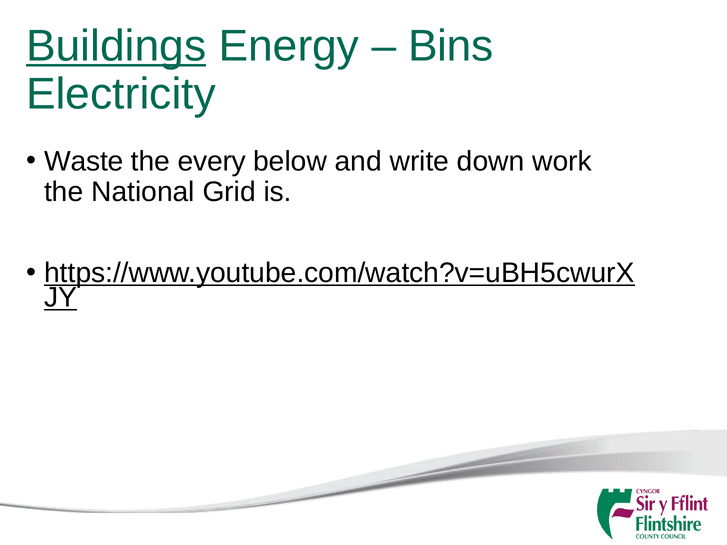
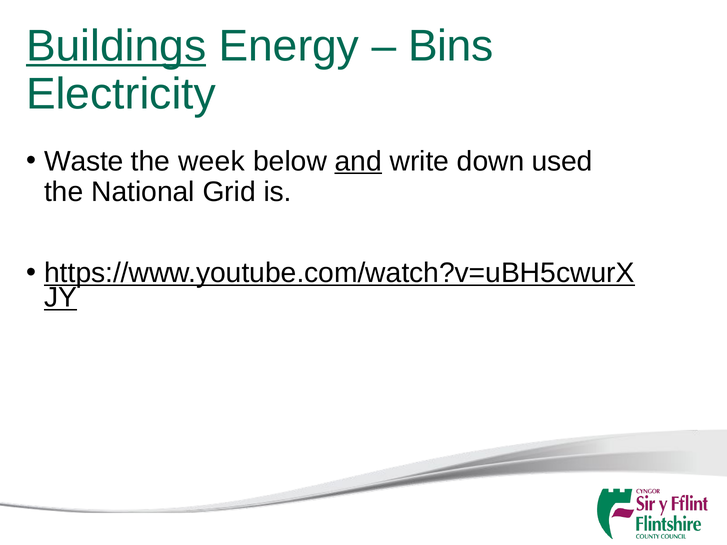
every: every -> week
and underline: none -> present
work: work -> used
